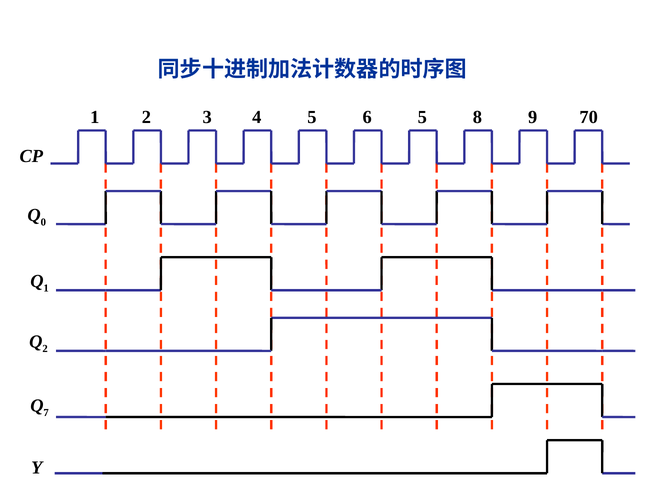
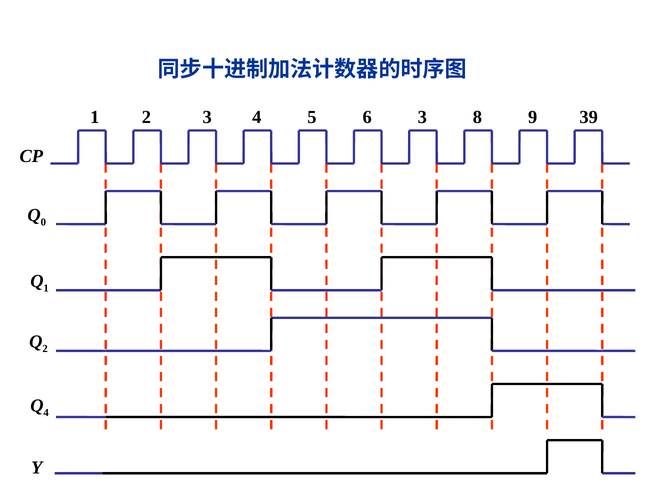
6 5: 5 -> 3
70: 70 -> 39
7 at (46, 413): 7 -> 4
